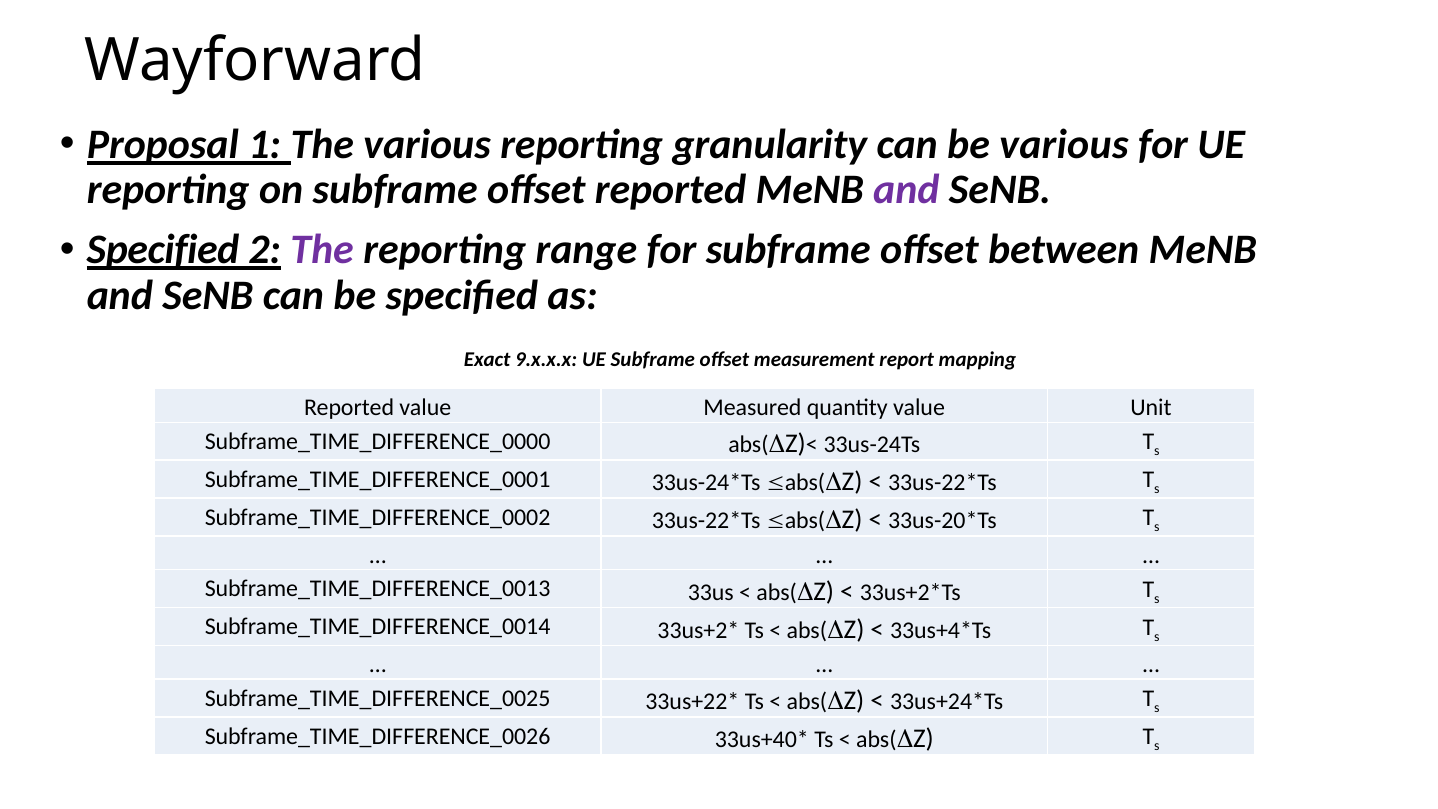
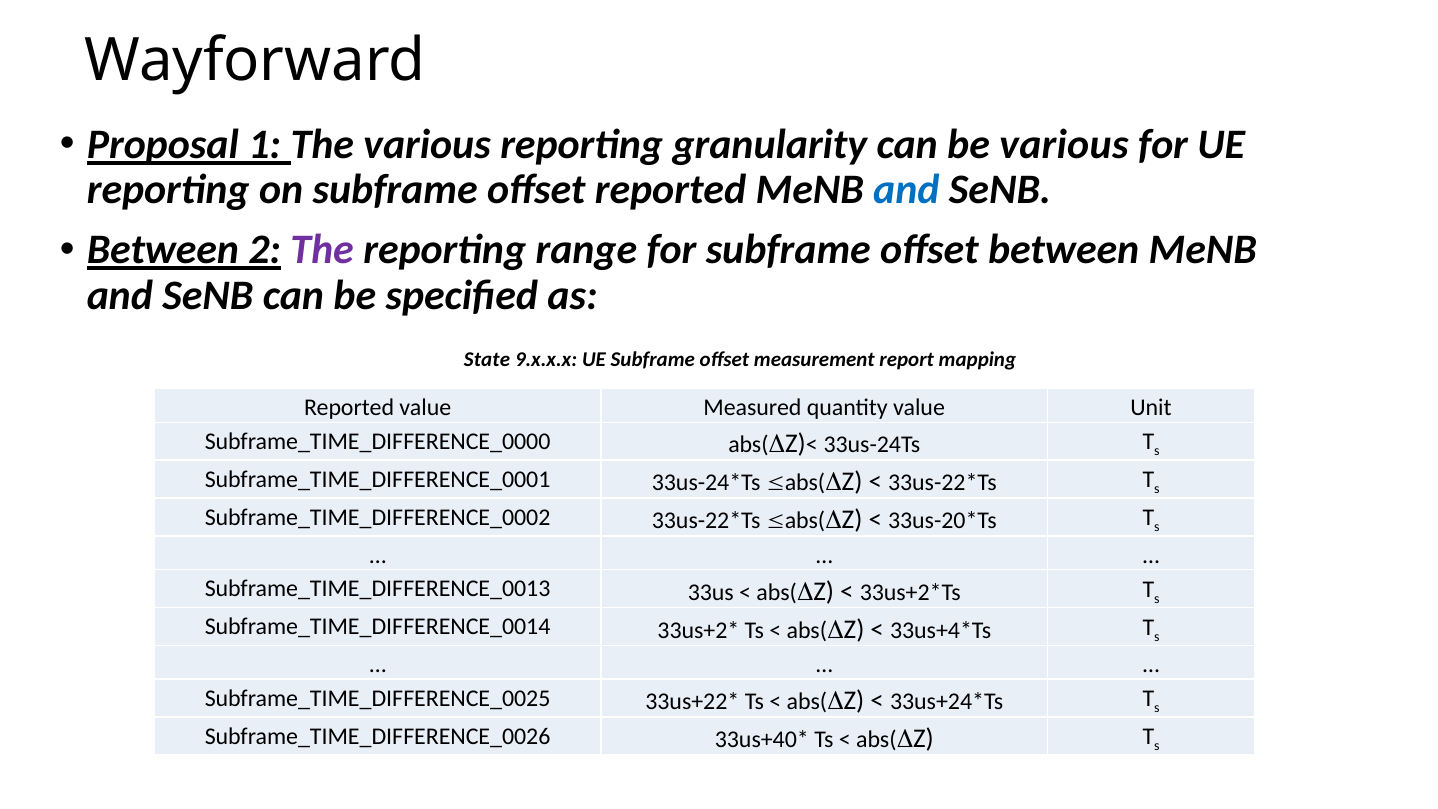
and at (906, 190) colour: purple -> blue
Specified at (163, 250): Specified -> Between
Exact: Exact -> State
